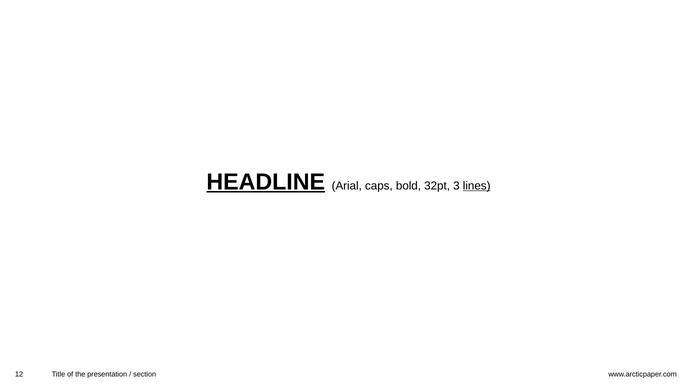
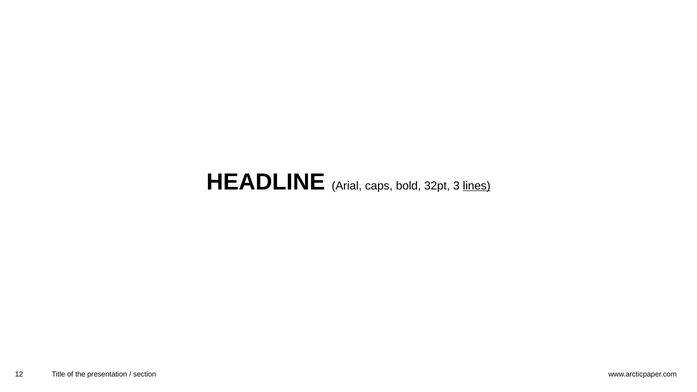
HEADLINE underline: present -> none
